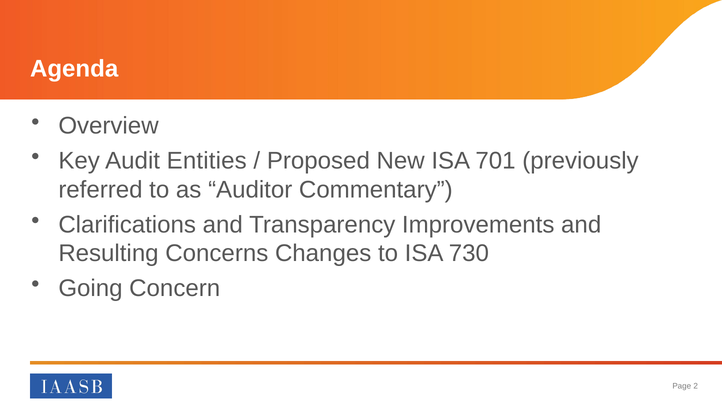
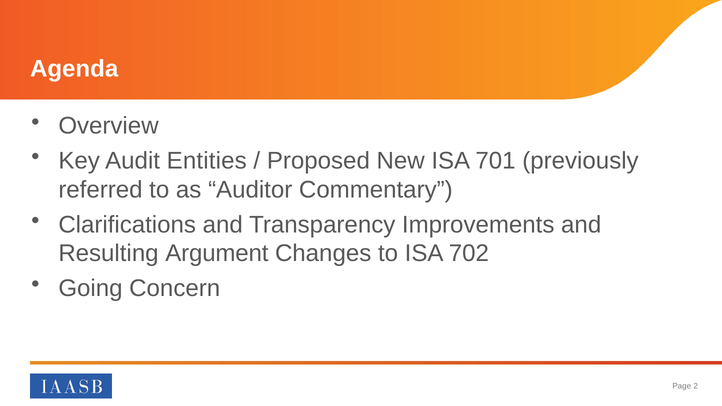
Concerns: Concerns -> Argument
730: 730 -> 702
